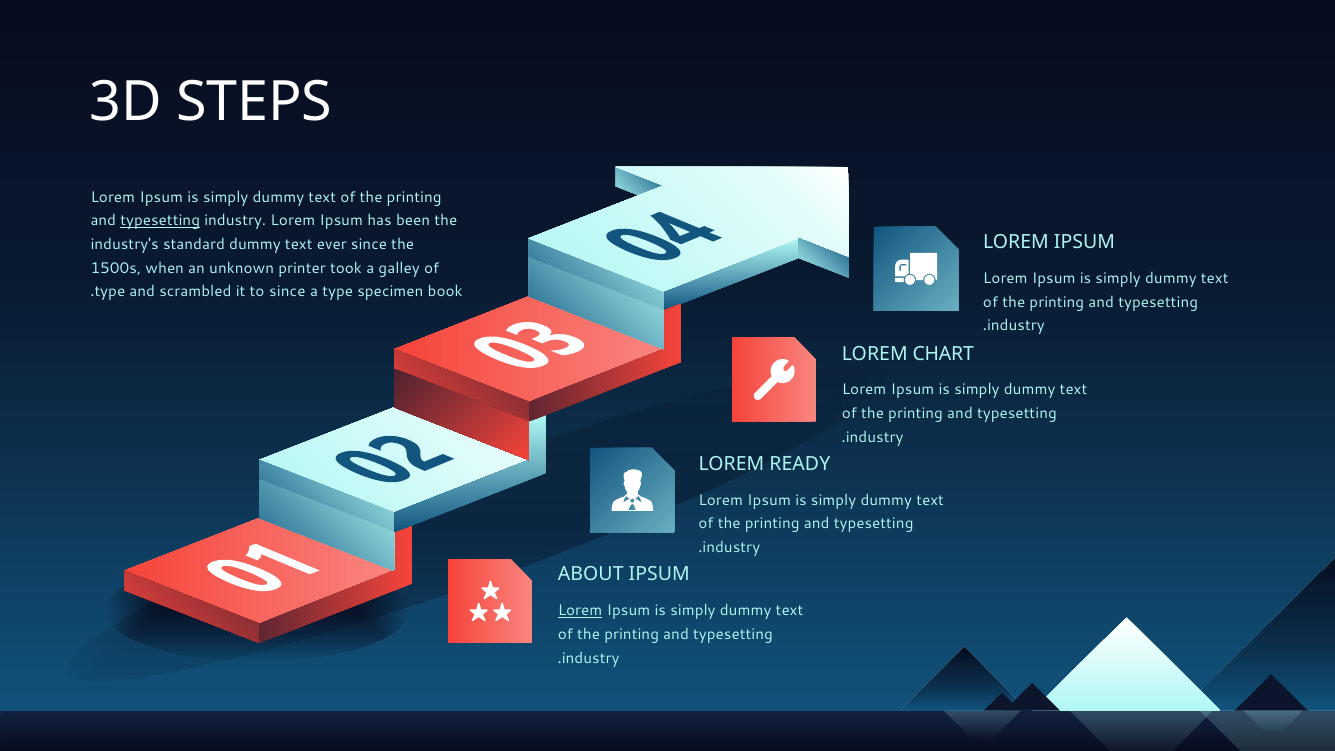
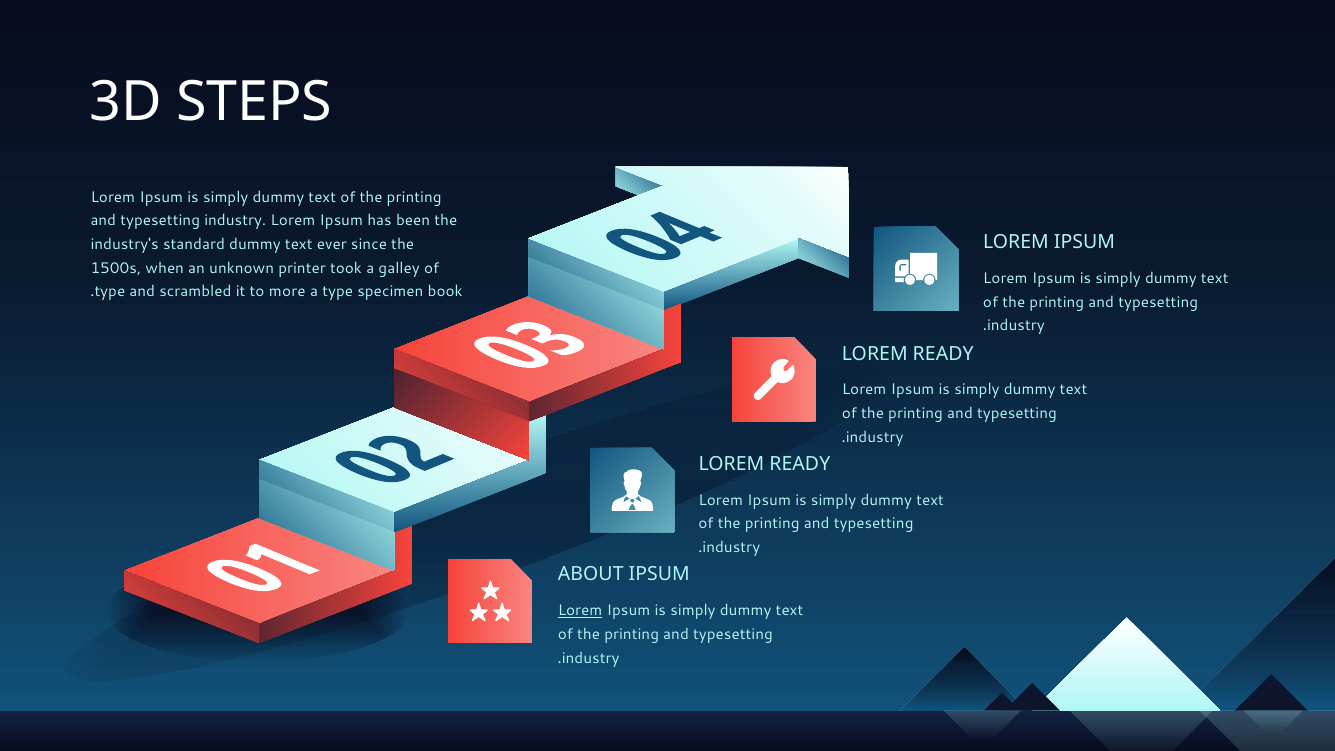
typesetting at (160, 221) underline: present -> none
to since: since -> more
CHART at (943, 354): CHART -> READY
